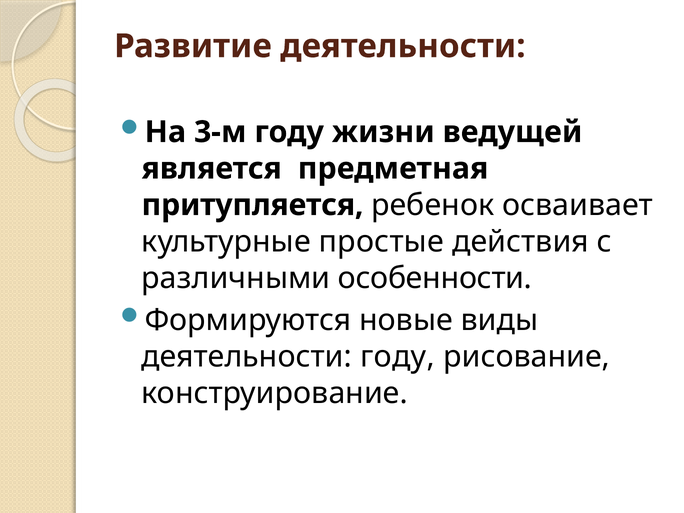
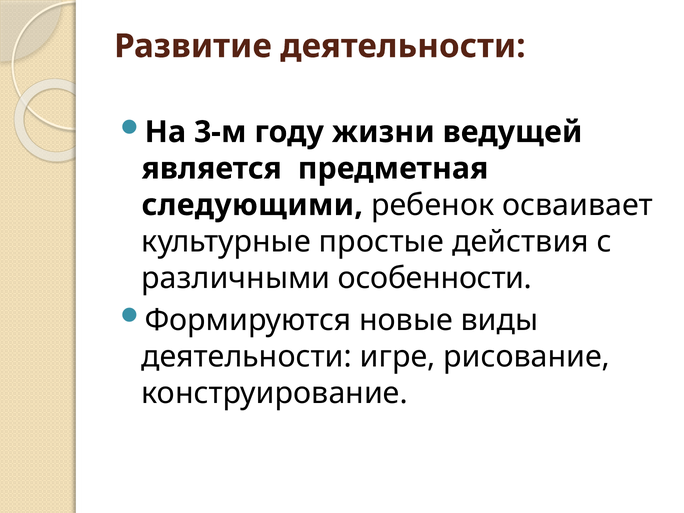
притупляется: притупляется -> следующими
деятельности году: году -> игре
